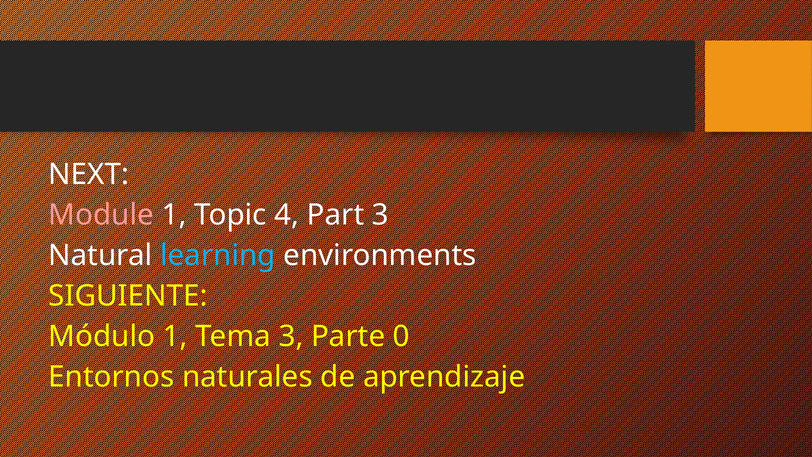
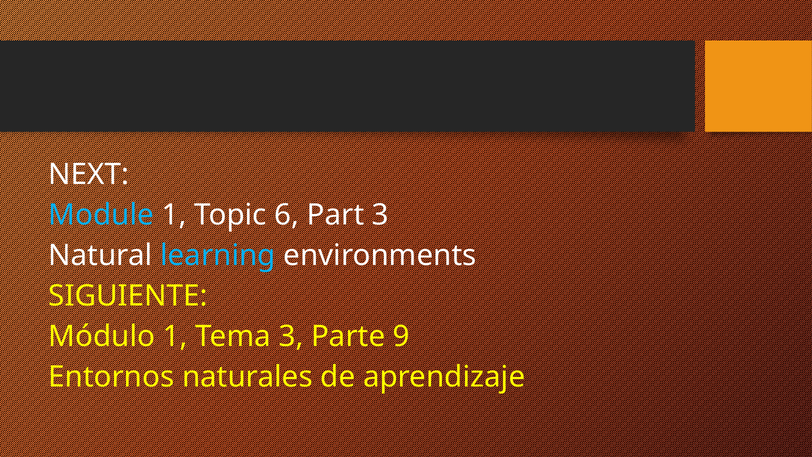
Module colour: pink -> light blue
4: 4 -> 6
0: 0 -> 9
